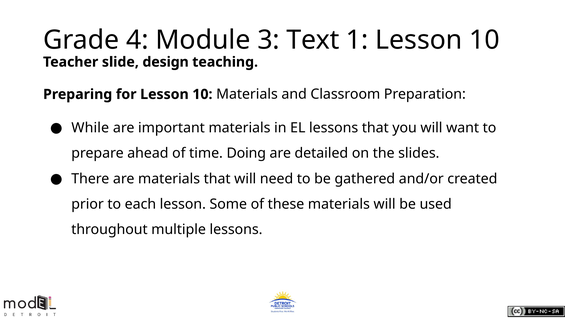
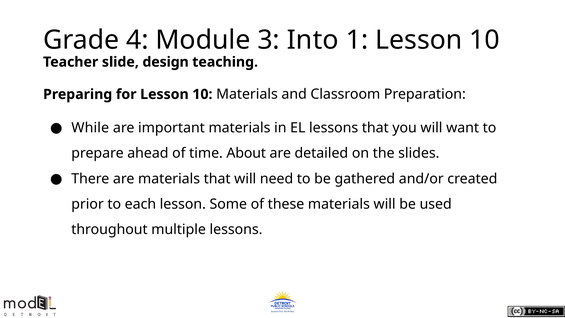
Text: Text -> Into
Doing: Doing -> About
